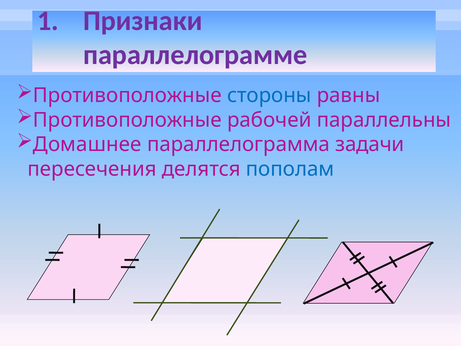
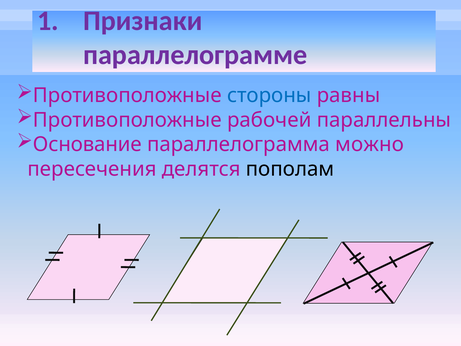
Домашнее: Домашнее -> Основание
задачи: задачи -> можно
пополам colour: blue -> black
